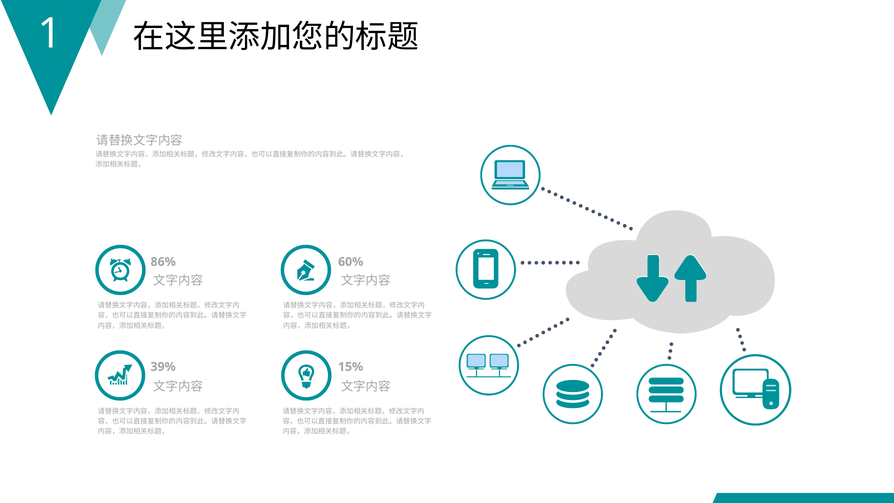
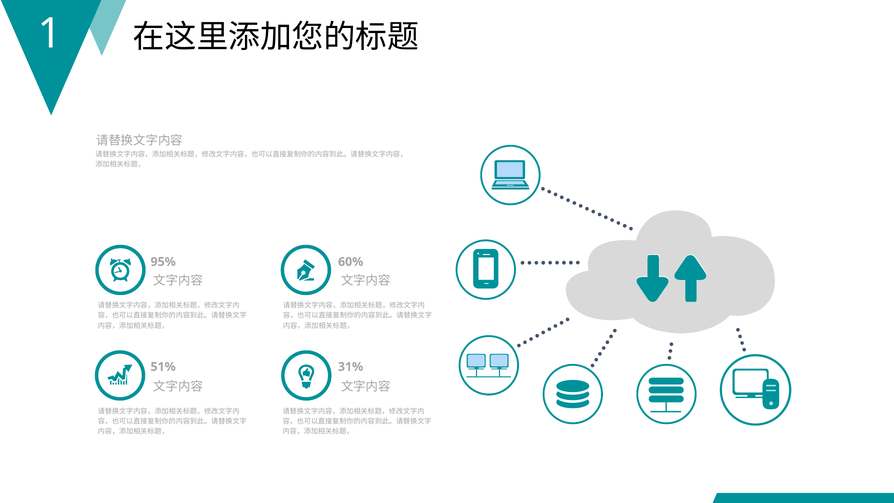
86%: 86% -> 95%
39%: 39% -> 51%
15%: 15% -> 31%
